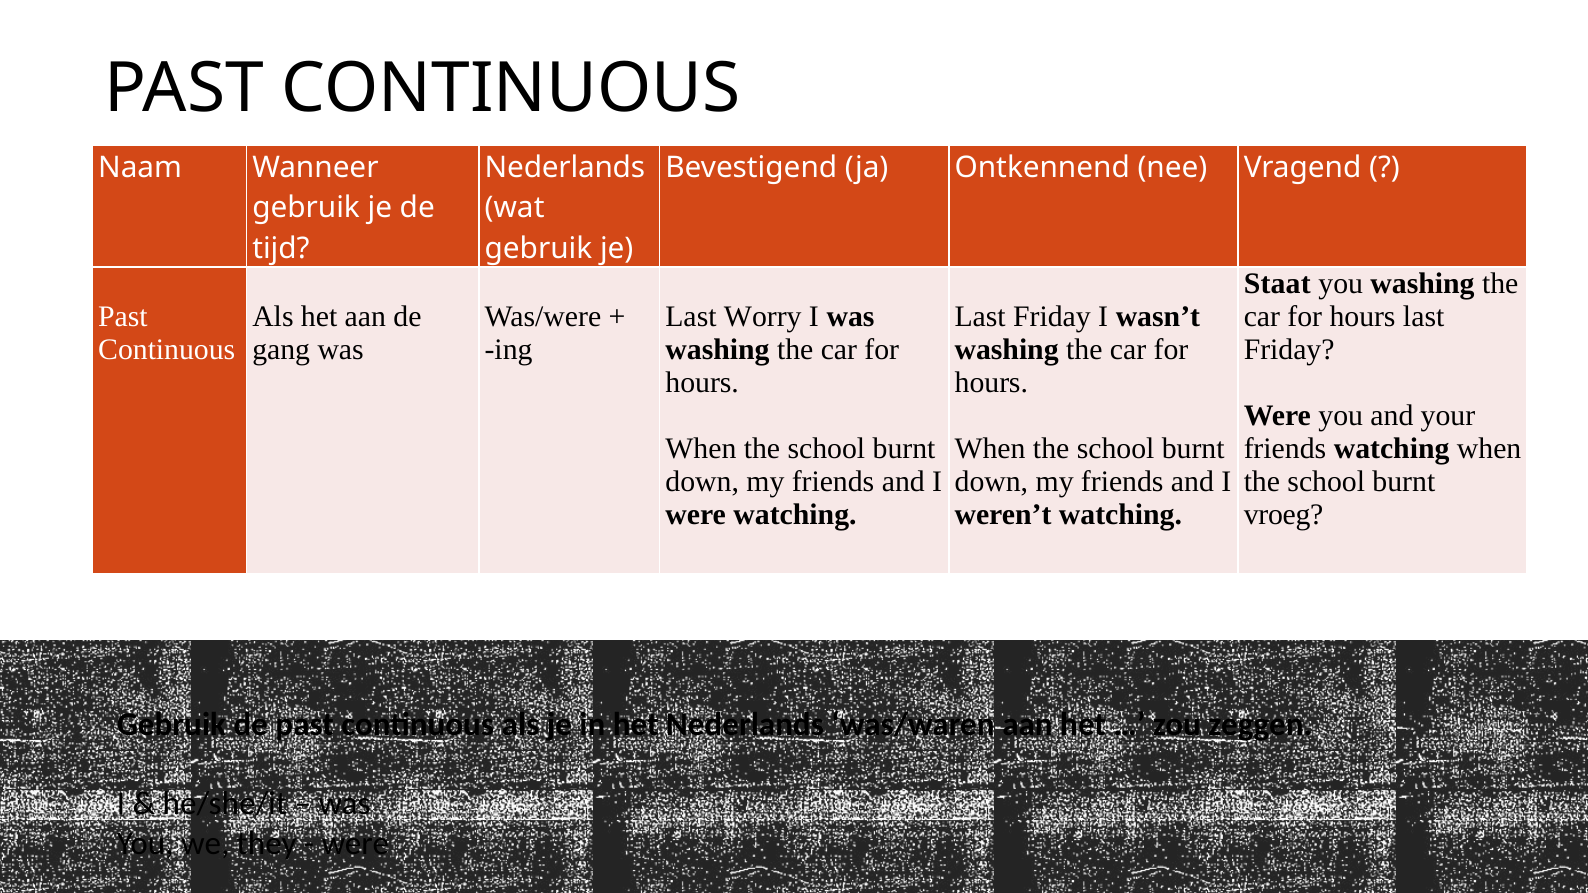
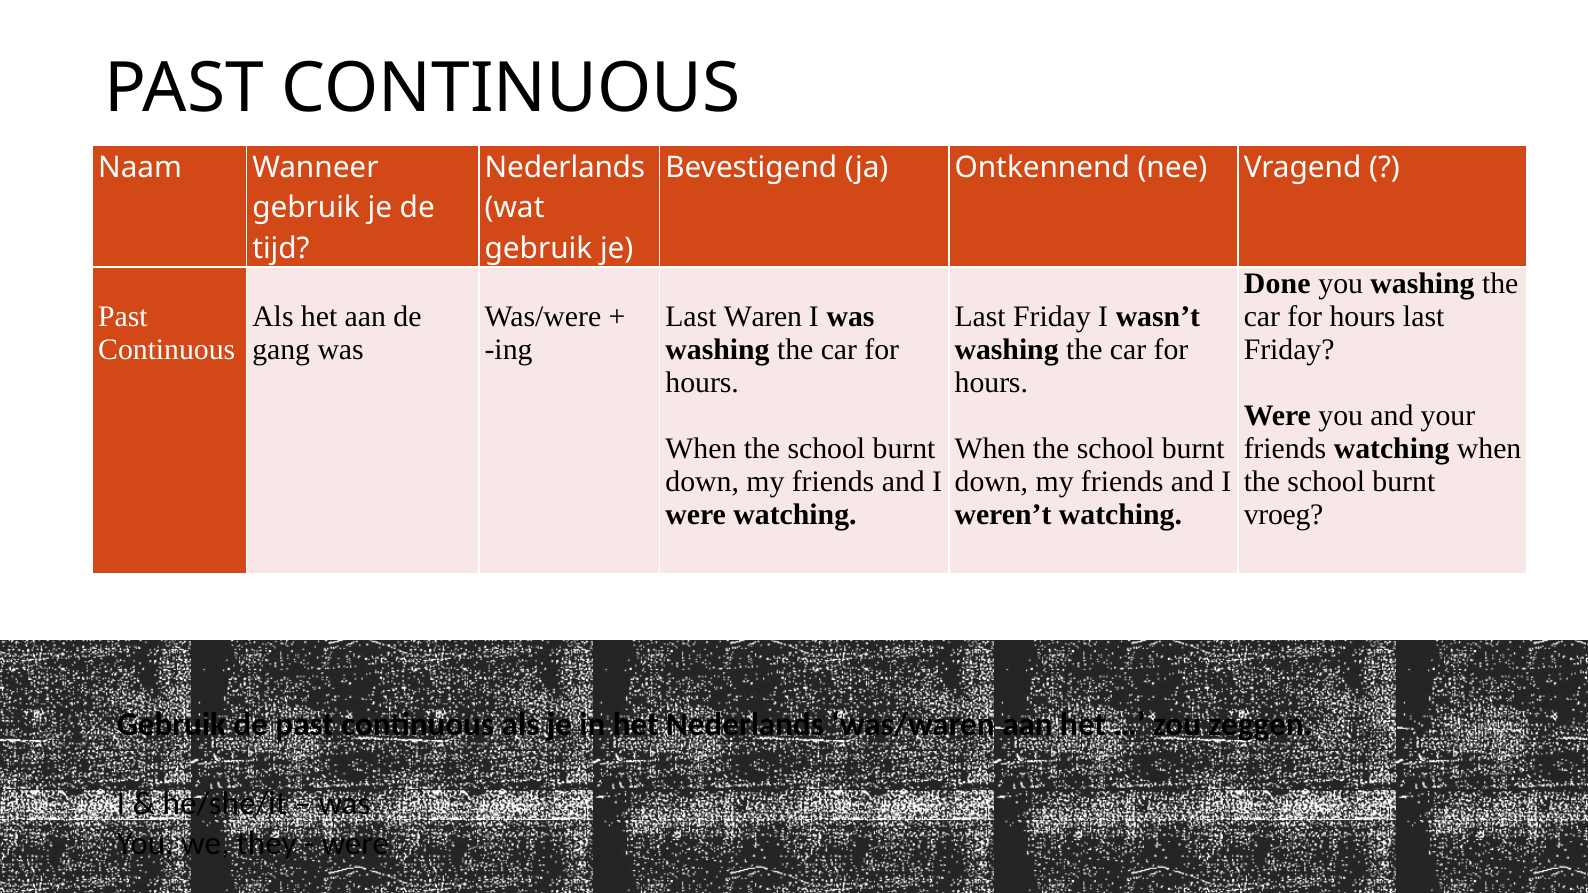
Staat: Staat -> Done
Worry: Worry -> Waren
